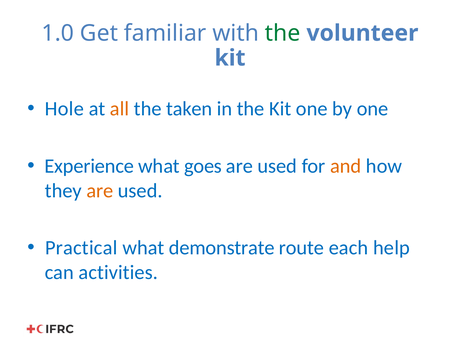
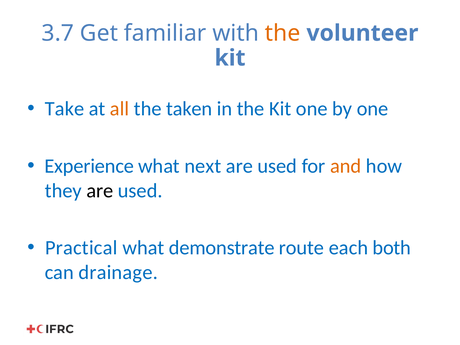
1.0: 1.0 -> 3.7
the at (283, 33) colour: green -> orange
Hole: Hole -> Take
goes: goes -> next
are at (100, 191) colour: orange -> black
help: help -> both
activities: activities -> drainage
